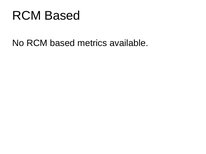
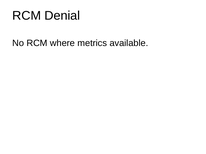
Based at (62, 16): Based -> Denial
No RCM based: based -> where
